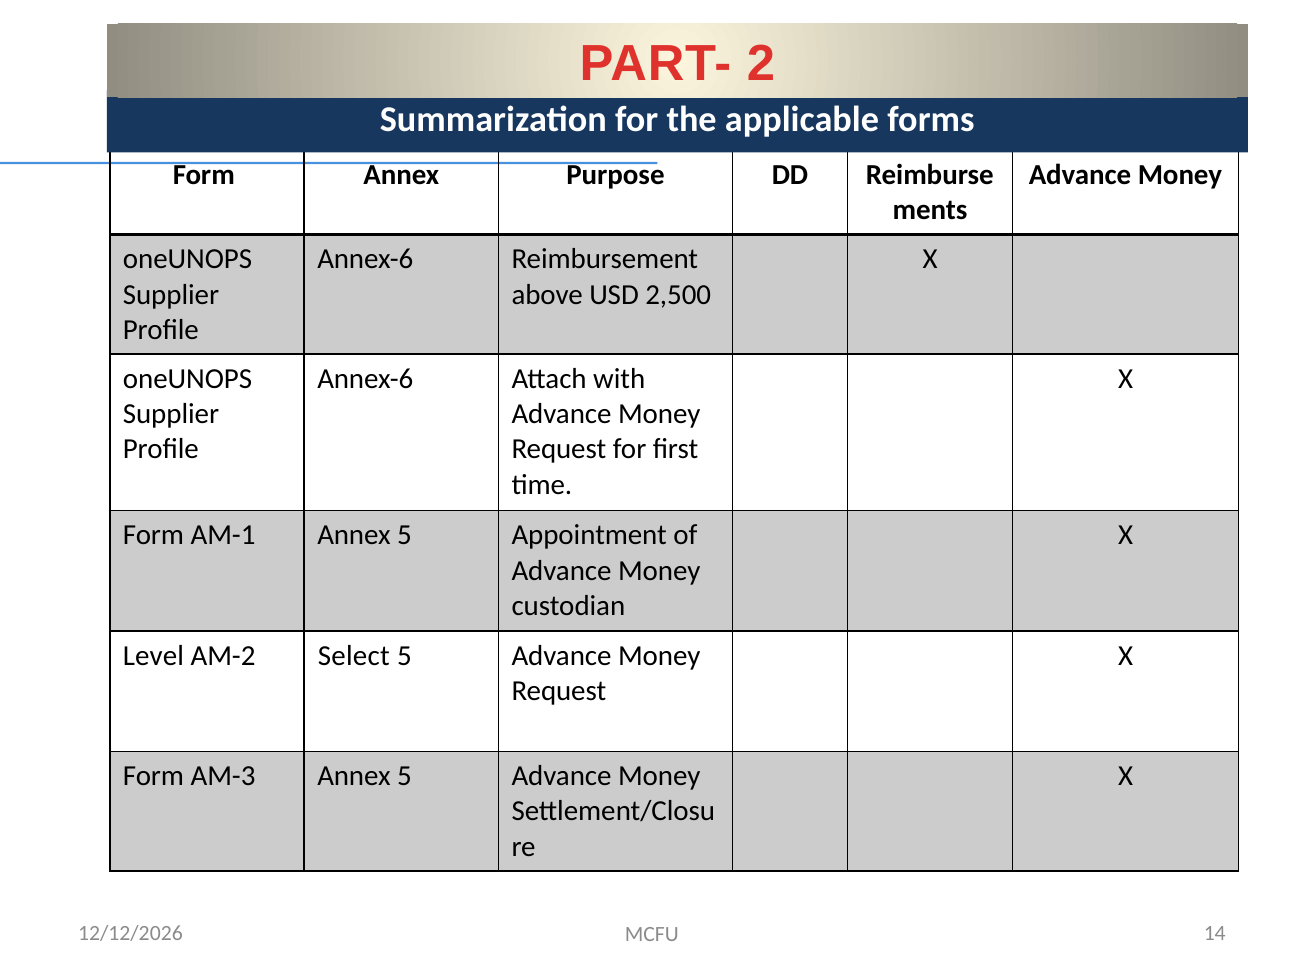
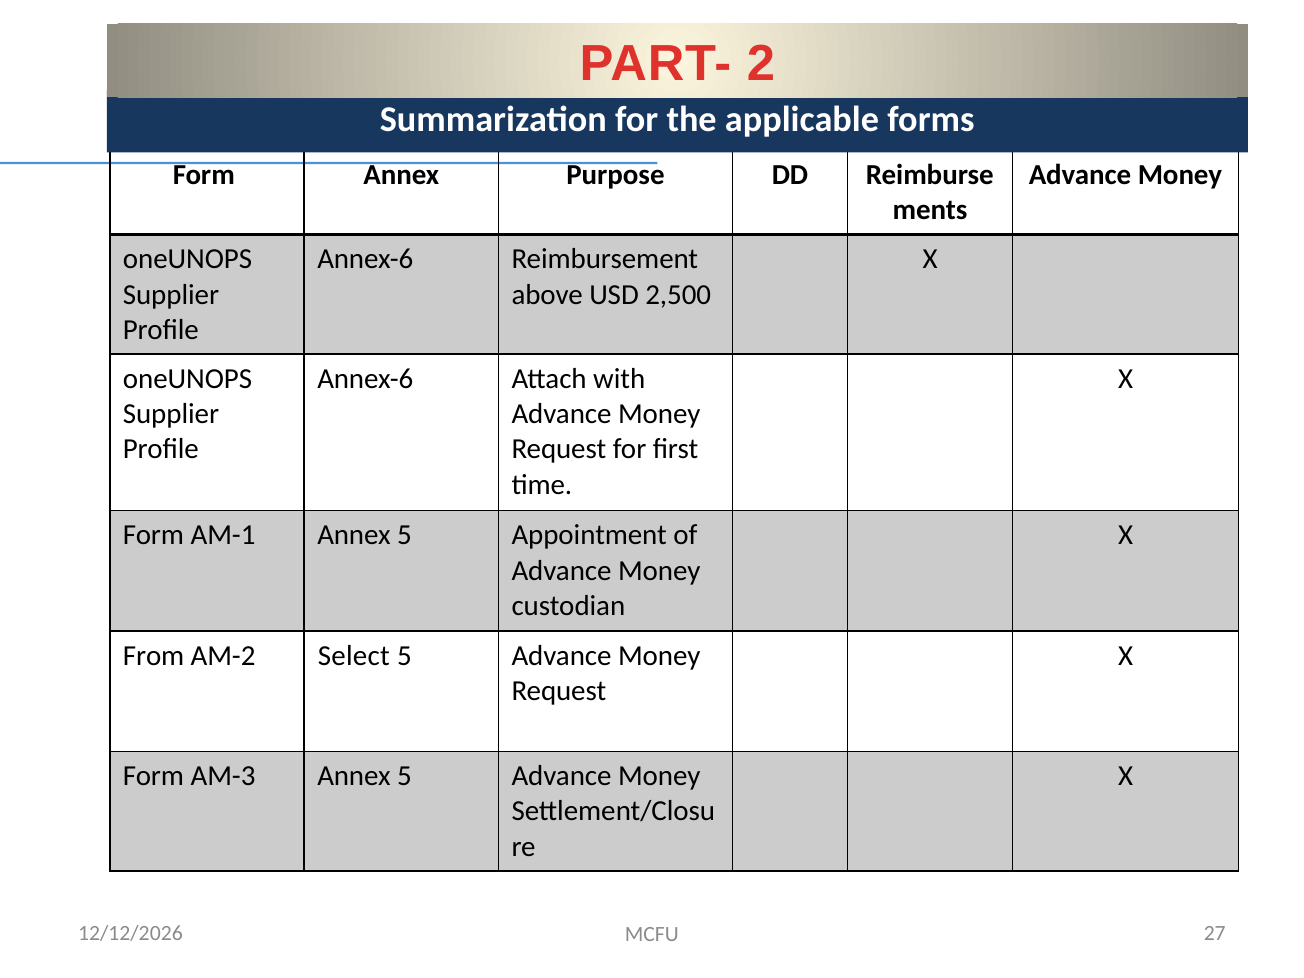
Level: Level -> From
14: 14 -> 27
